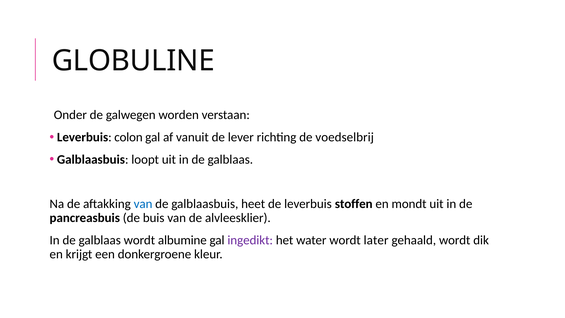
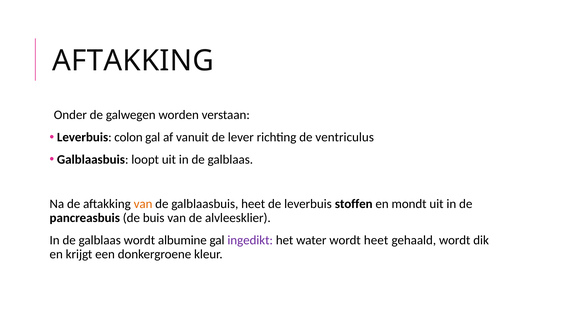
GLOBULINE at (133, 61): GLOBULINE -> AFTAKKING
voedselbrij: voedselbrij -> ventriculus
van at (143, 204) colour: blue -> orange
wordt later: later -> heet
